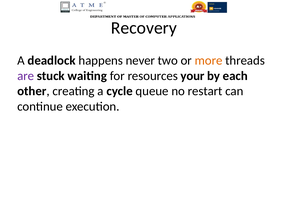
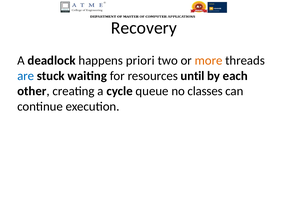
never: never -> priori
are colour: purple -> blue
your: your -> until
restart: restart -> classes
